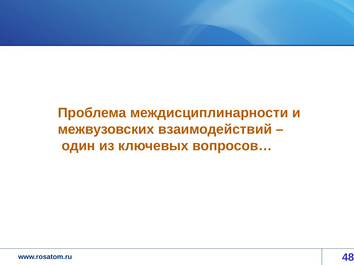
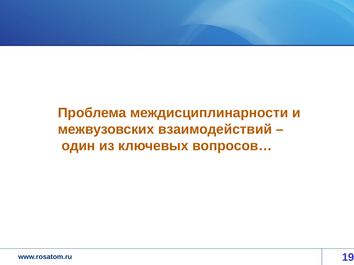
48: 48 -> 19
